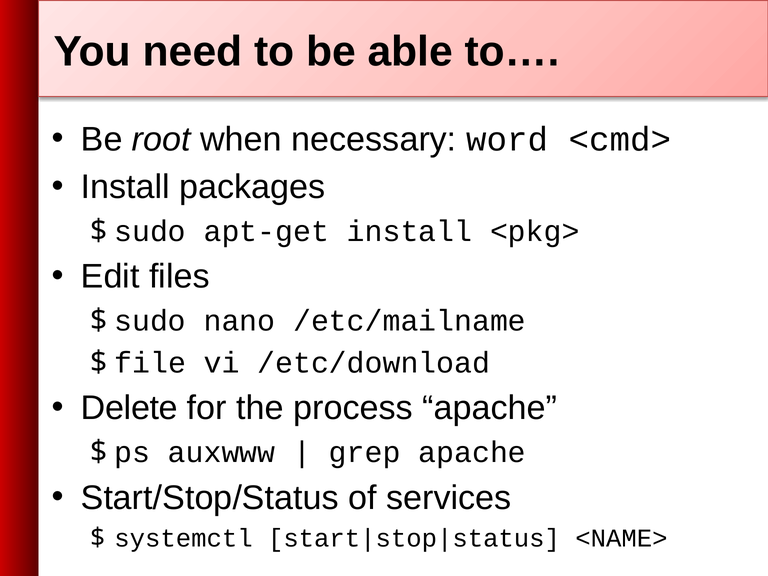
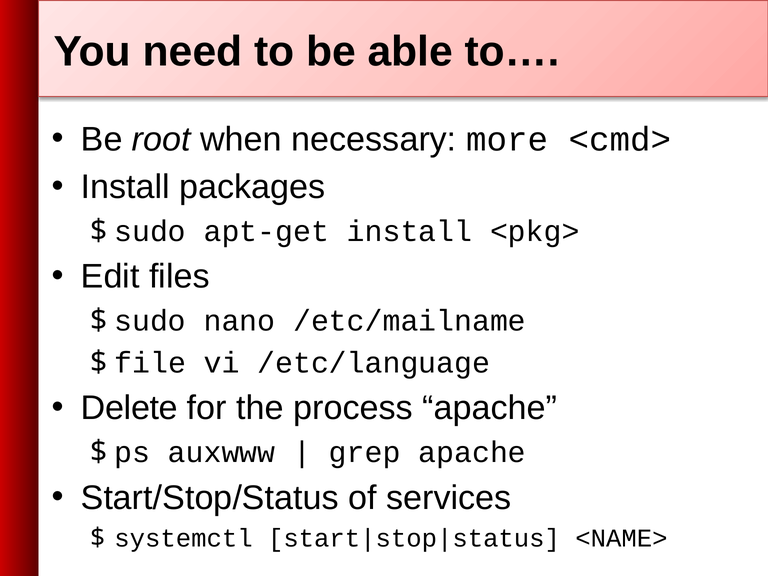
word: word -> more
/etc/download: /etc/download -> /etc/language
